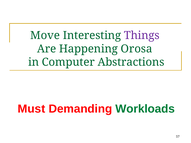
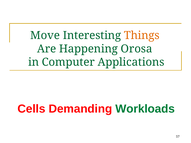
Things colour: purple -> orange
Abstractions: Abstractions -> Applications
Must: Must -> Cells
